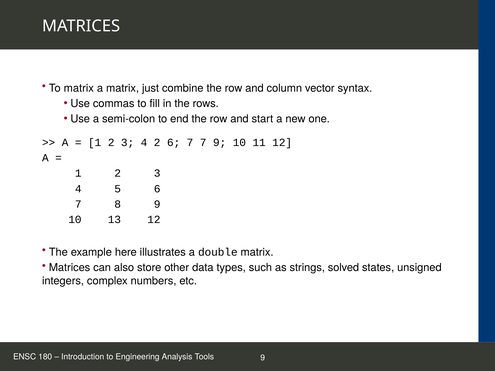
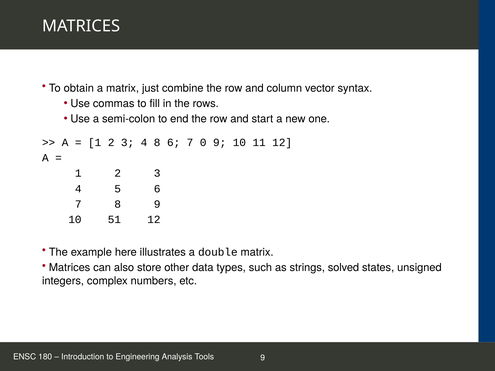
To matrix: matrix -> obtain
4 2: 2 -> 8
7 7: 7 -> 0
13: 13 -> 51
